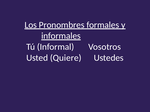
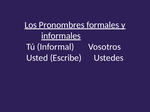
Quiere: Quiere -> Escribe
